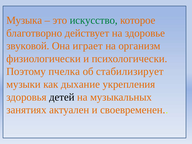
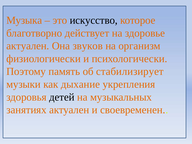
искусство colour: green -> black
звуковой at (28, 46): звуковой -> актуален
играет: играет -> звуков
пчелка: пчелка -> память
